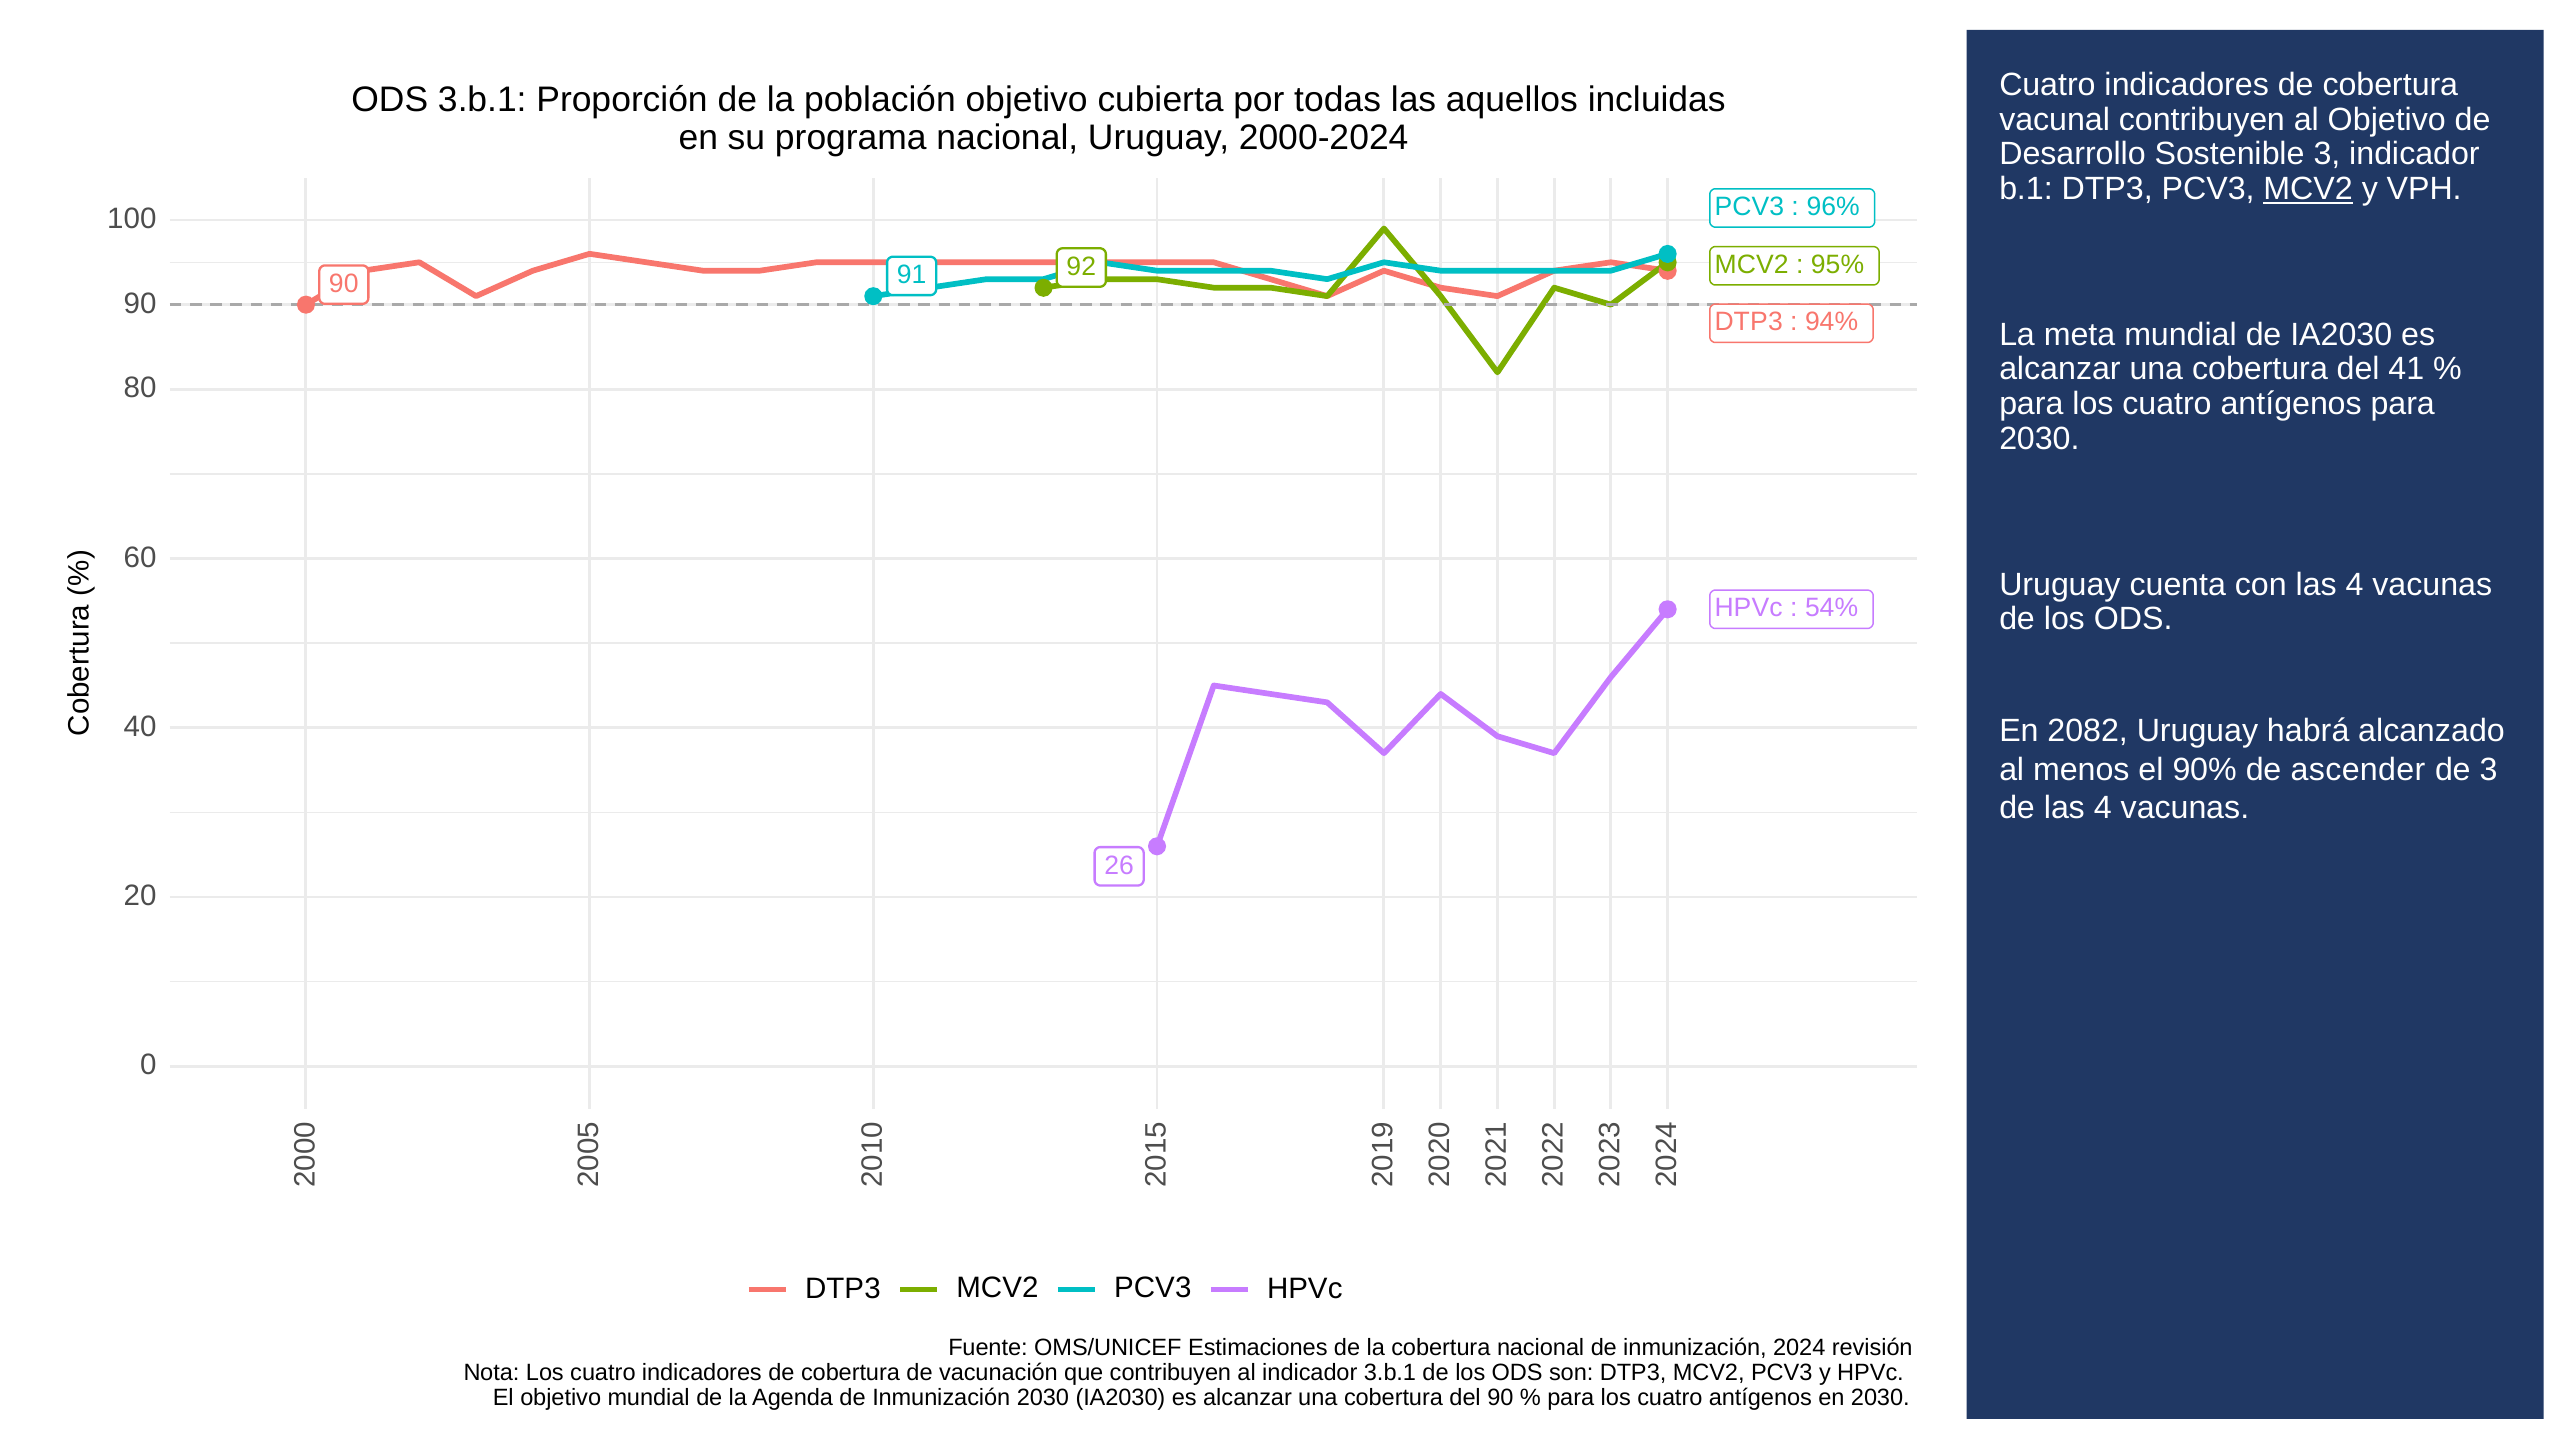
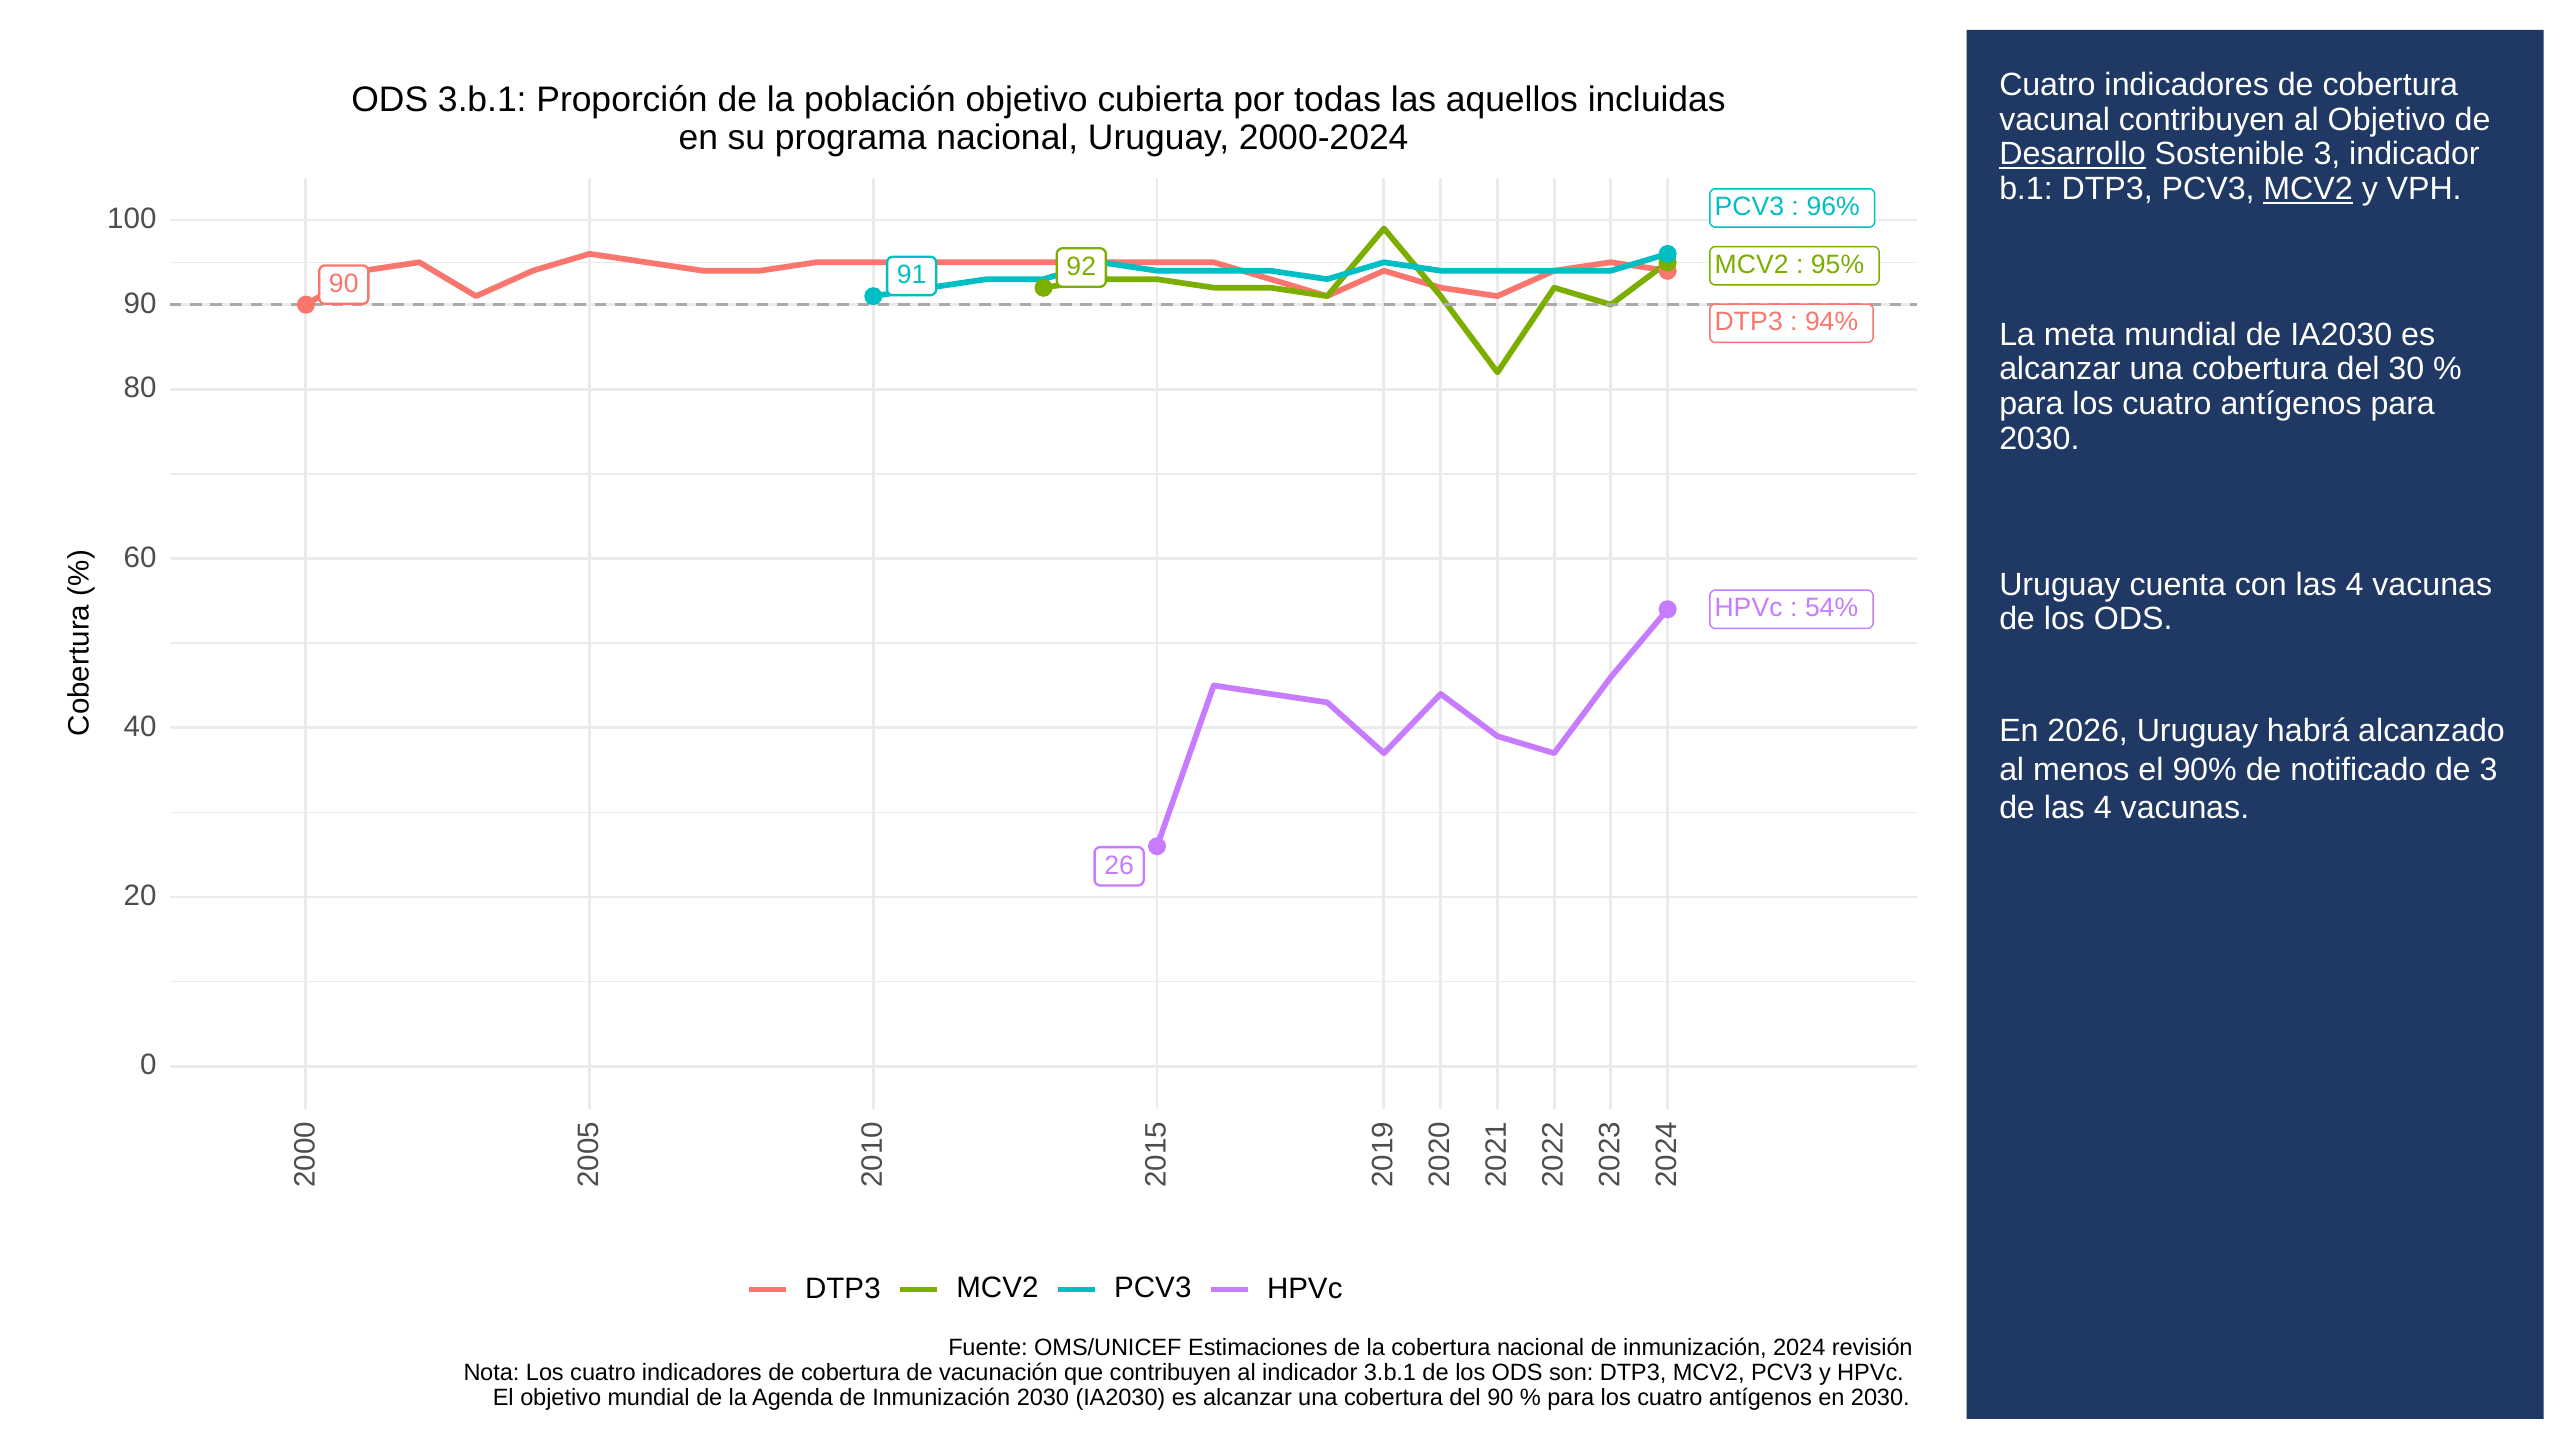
Desarrollo underline: none -> present
41: 41 -> 30
2082: 2082 -> 2026
ascender: ascender -> notificado
